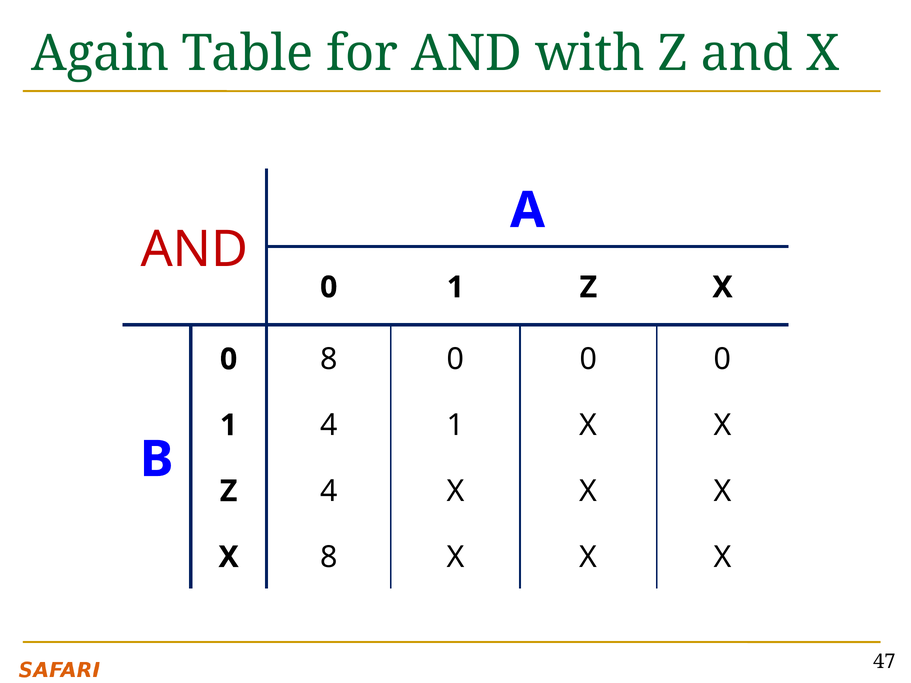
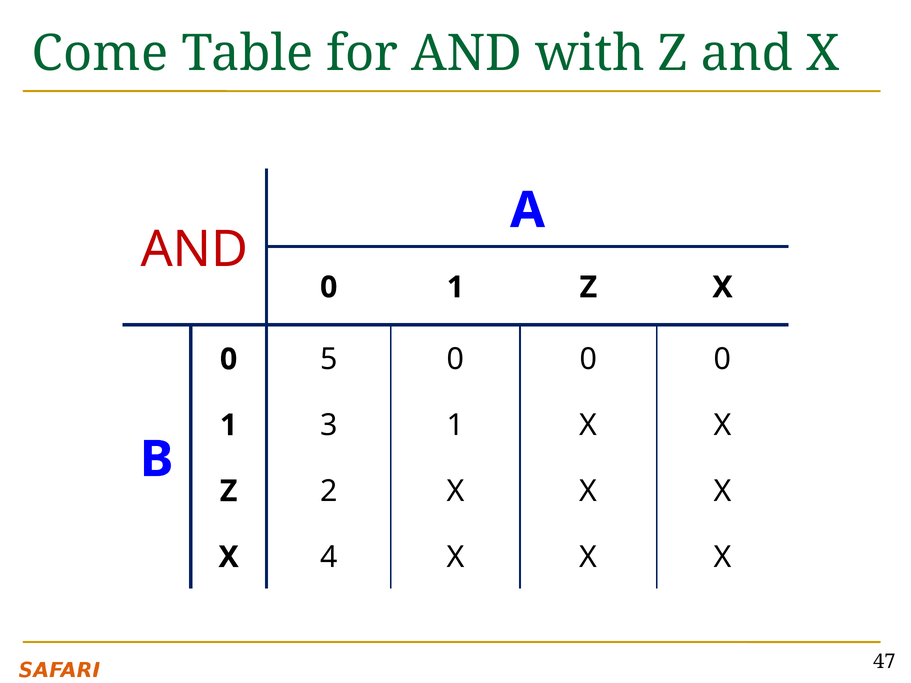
Again: Again -> Come
0 8: 8 -> 5
1 4: 4 -> 3
Z 4: 4 -> 2
X 8: 8 -> 4
